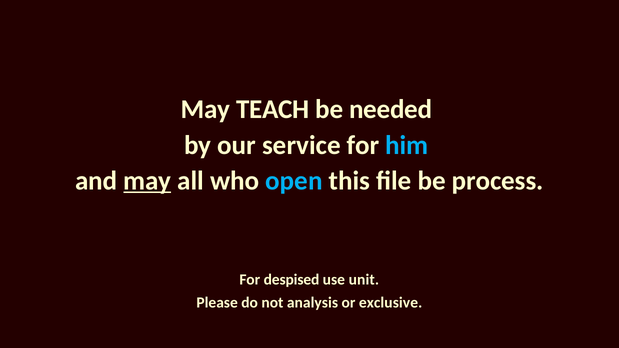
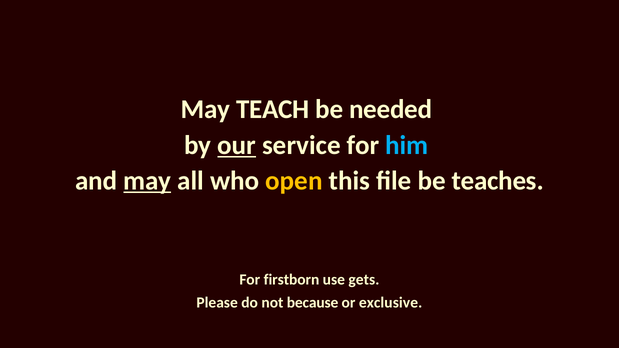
our underline: none -> present
open colour: light blue -> yellow
process: process -> teaches
despised: despised -> firstborn
unit: unit -> gets
analysis: analysis -> because
